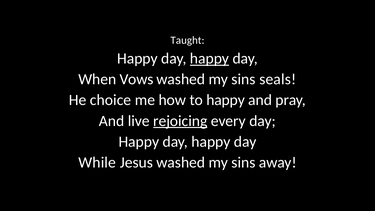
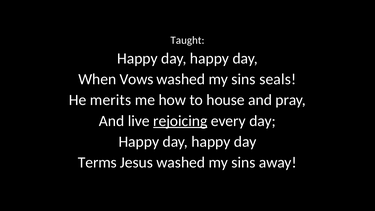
happy at (209, 58) underline: present -> none
choice: choice -> merits
to happy: happy -> house
While: While -> Terms
